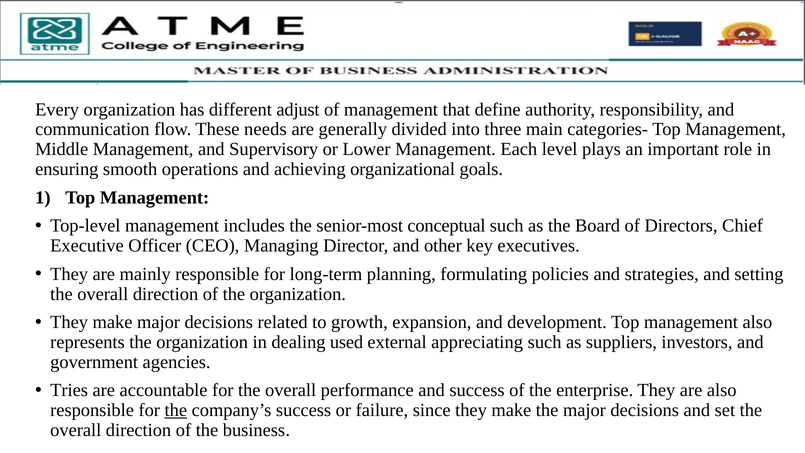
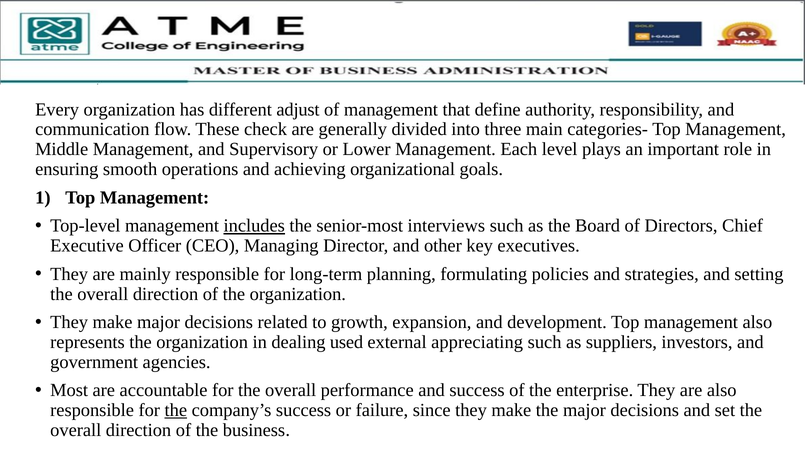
needs: needs -> check
includes underline: none -> present
conceptual: conceptual -> interviews
Tries: Tries -> Most
